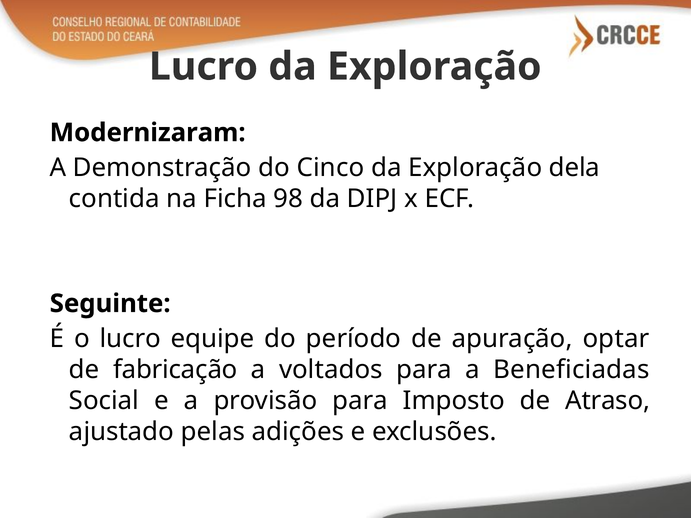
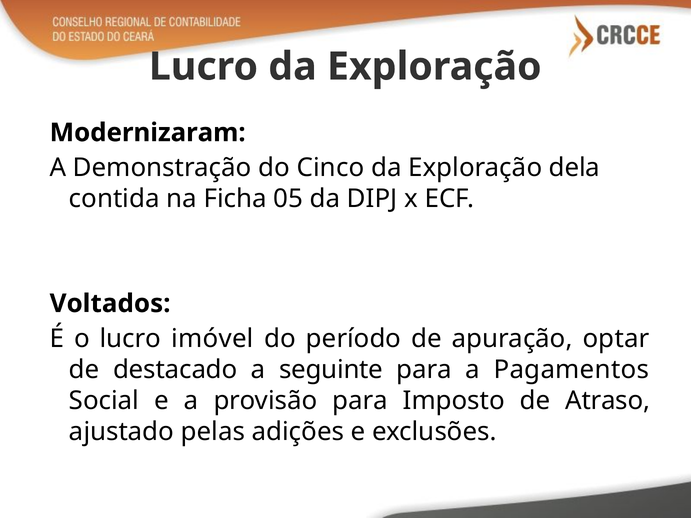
98: 98 -> 05
Seguinte: Seguinte -> Voltados
equipe: equipe -> imóvel
fabricação: fabricação -> destacado
voltados: voltados -> seguinte
Beneficiadas: Beneficiadas -> Pagamentos
